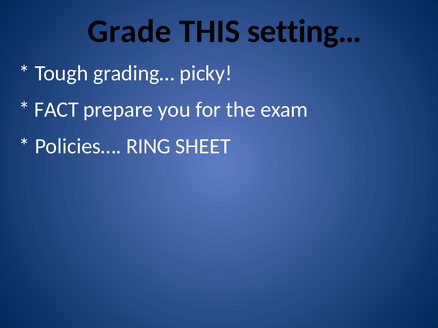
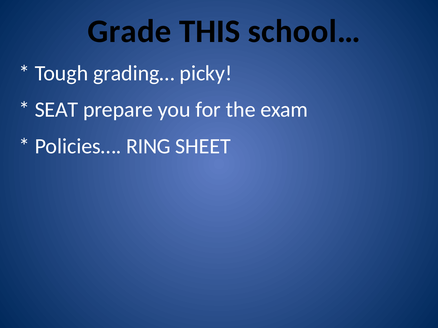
setting…: setting… -> school…
FACT: FACT -> SEAT
